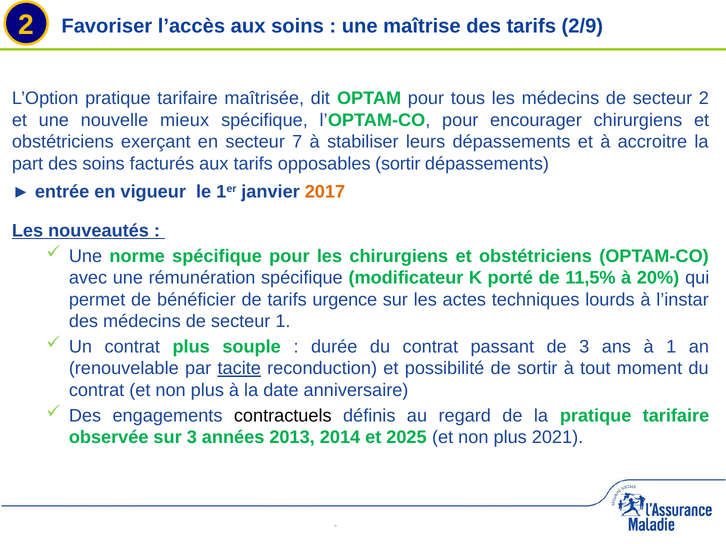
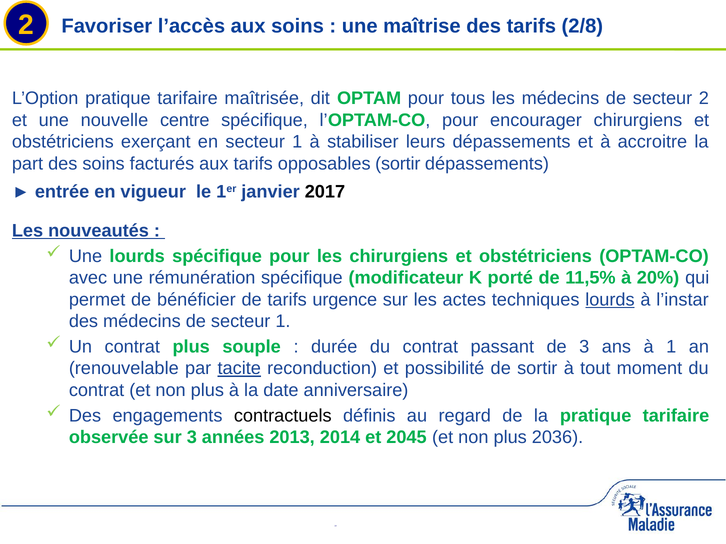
2/9: 2/9 -> 2/8
mieux: mieux -> centre
en secteur 7: 7 -> 1
2017 colour: orange -> black
Une norme: norme -> lourds
lourds at (610, 300) underline: none -> present
2025: 2025 -> 2045
2021: 2021 -> 2036
